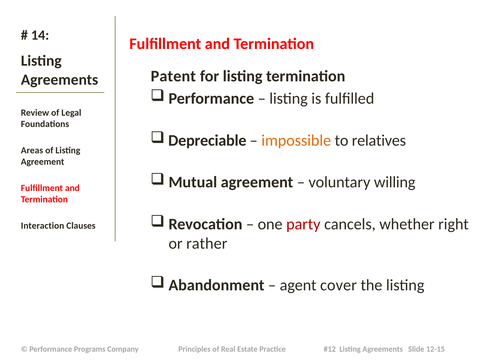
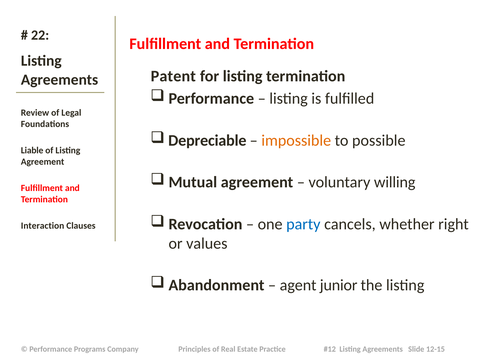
14: 14 -> 22
relatives: relatives -> possible
Areas: Areas -> Liable
party colour: red -> blue
rather: rather -> values
cover: cover -> junior
